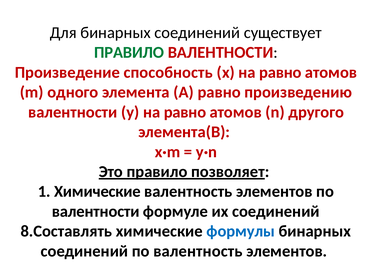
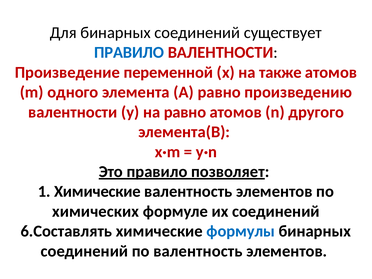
ПРАВИЛО at (129, 53) colour: green -> blue
способность: способность -> переменной
x на равно: равно -> также
валентности at (96, 211): валентности -> химических
8.Составлять: 8.Составлять -> 6.Составлять
